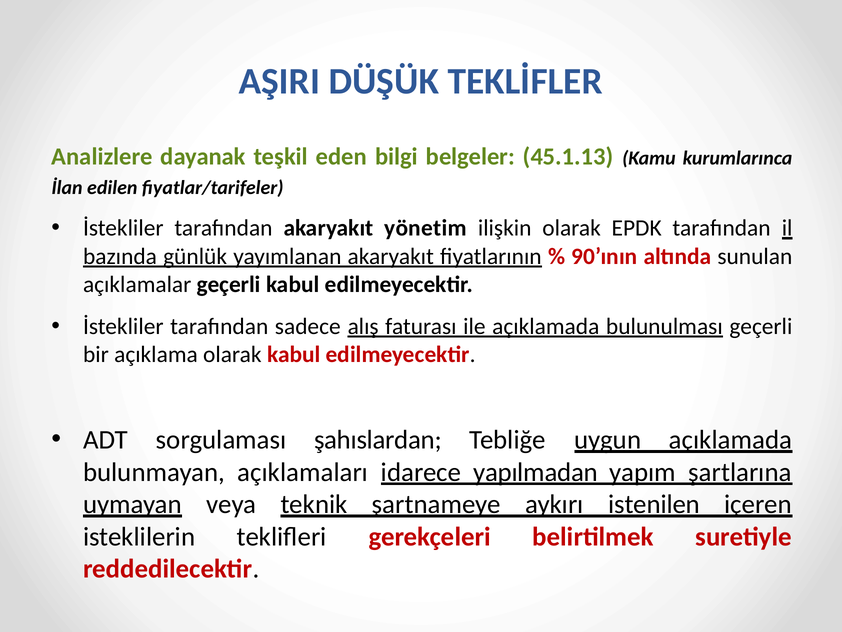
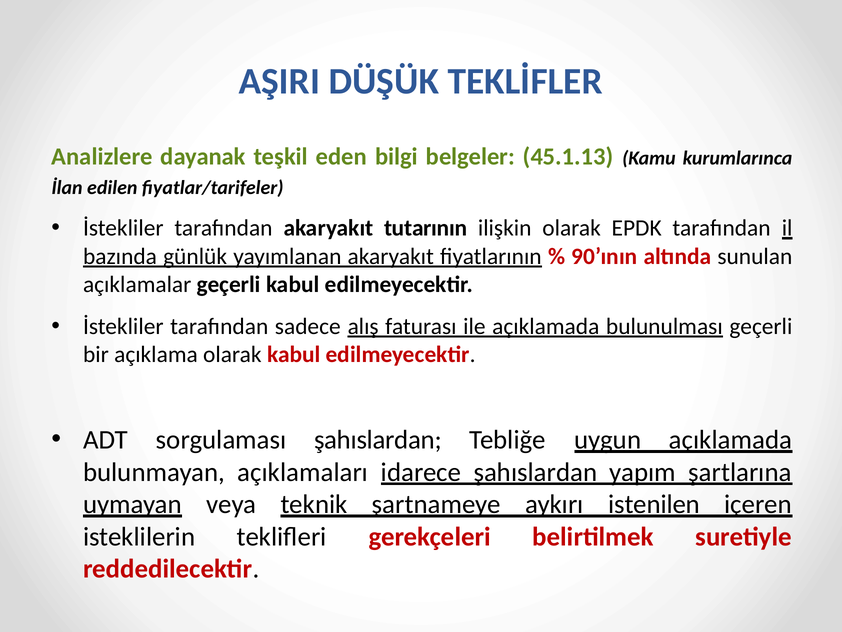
yönetim: yönetim -> tutarının
idarece yapılmadan: yapılmadan -> şahıslardan
